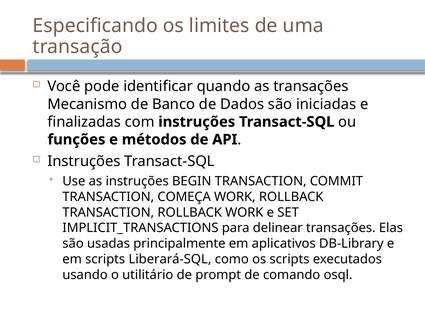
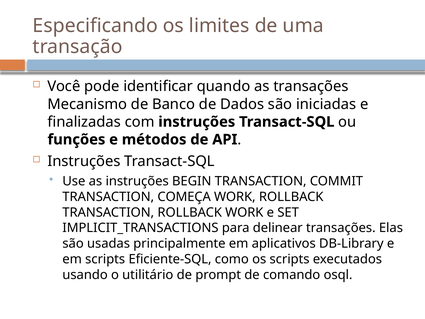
Liberará-SQL: Liberará-SQL -> Eficiente-SQL
